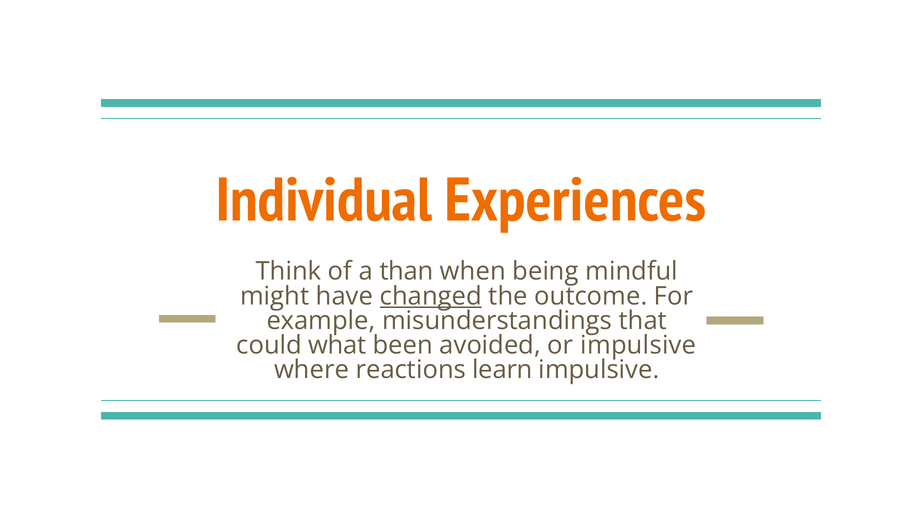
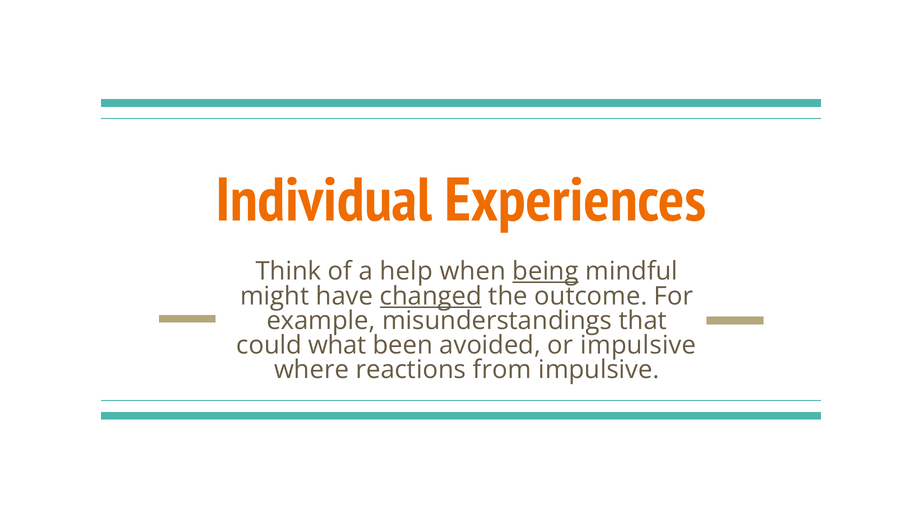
than: than -> help
being underline: none -> present
learn: learn -> from
